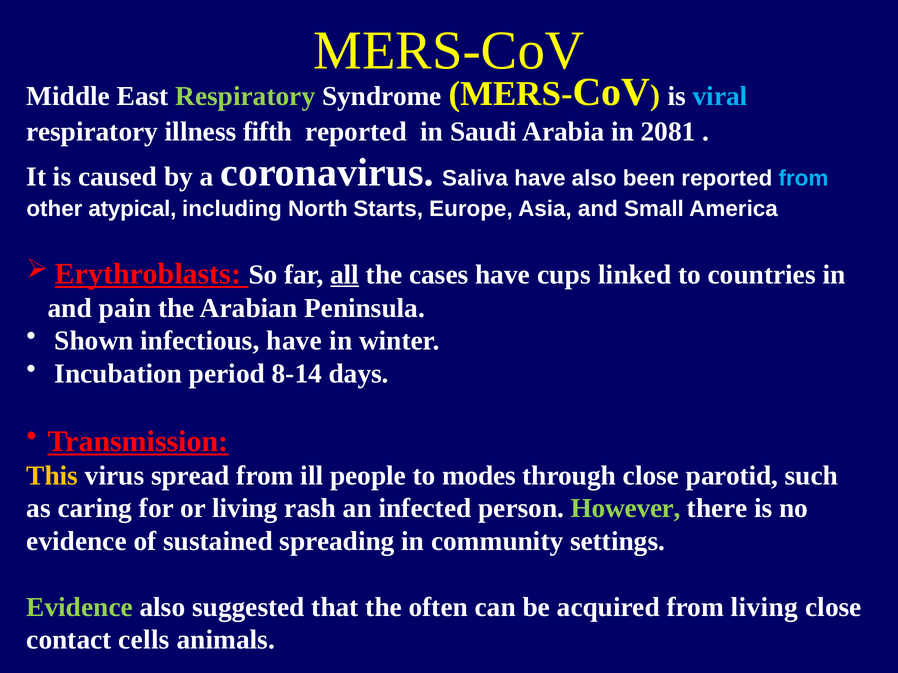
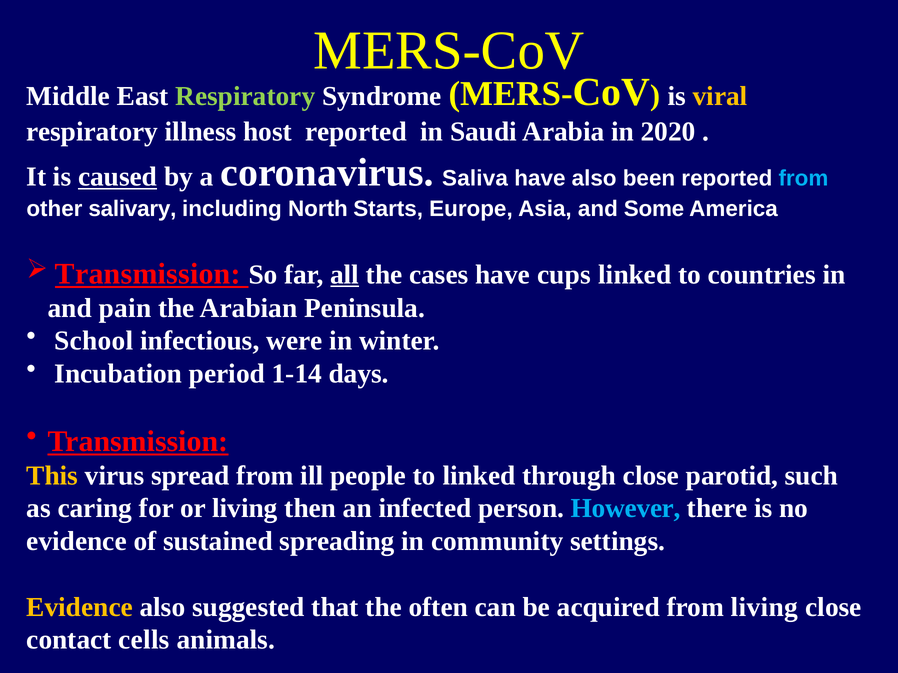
viral colour: light blue -> yellow
fifth: fifth -> host
2081: 2081 -> 2020
caused underline: none -> present
atypical: atypical -> salivary
Small: Small -> Some
Erythroblasts at (148, 274): Erythroblasts -> Transmission
Shown: Shown -> School
infectious have: have -> were
8-14: 8-14 -> 1-14
to modes: modes -> linked
rash: rash -> then
However colour: light green -> light blue
Evidence at (80, 607) colour: light green -> yellow
